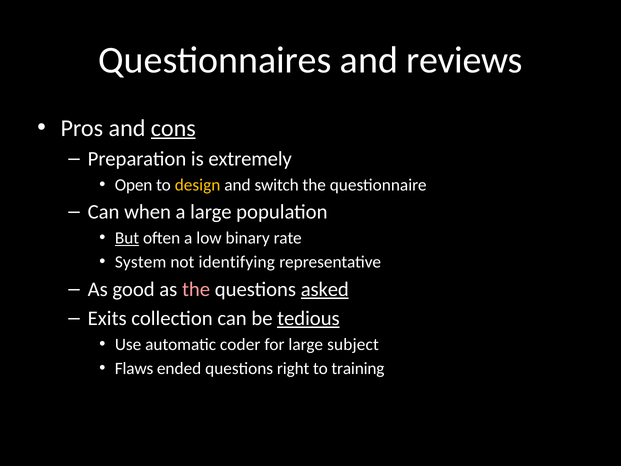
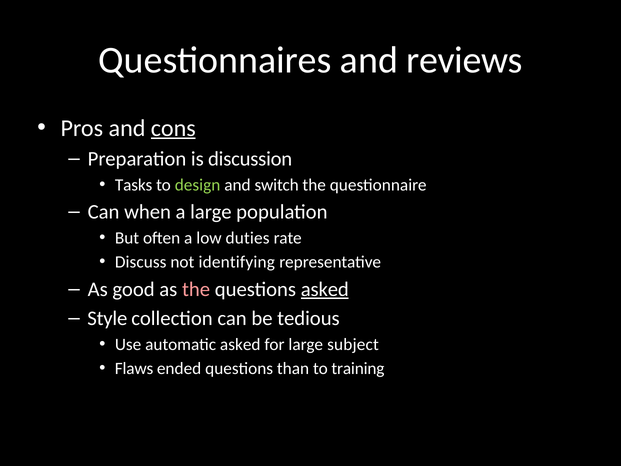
extremely: extremely -> discussion
Open: Open -> Tasks
design colour: yellow -> light green
But underline: present -> none
binary: binary -> duties
System: System -> Discuss
Exits: Exits -> Style
tedious underline: present -> none
automatic coder: coder -> asked
right: right -> than
